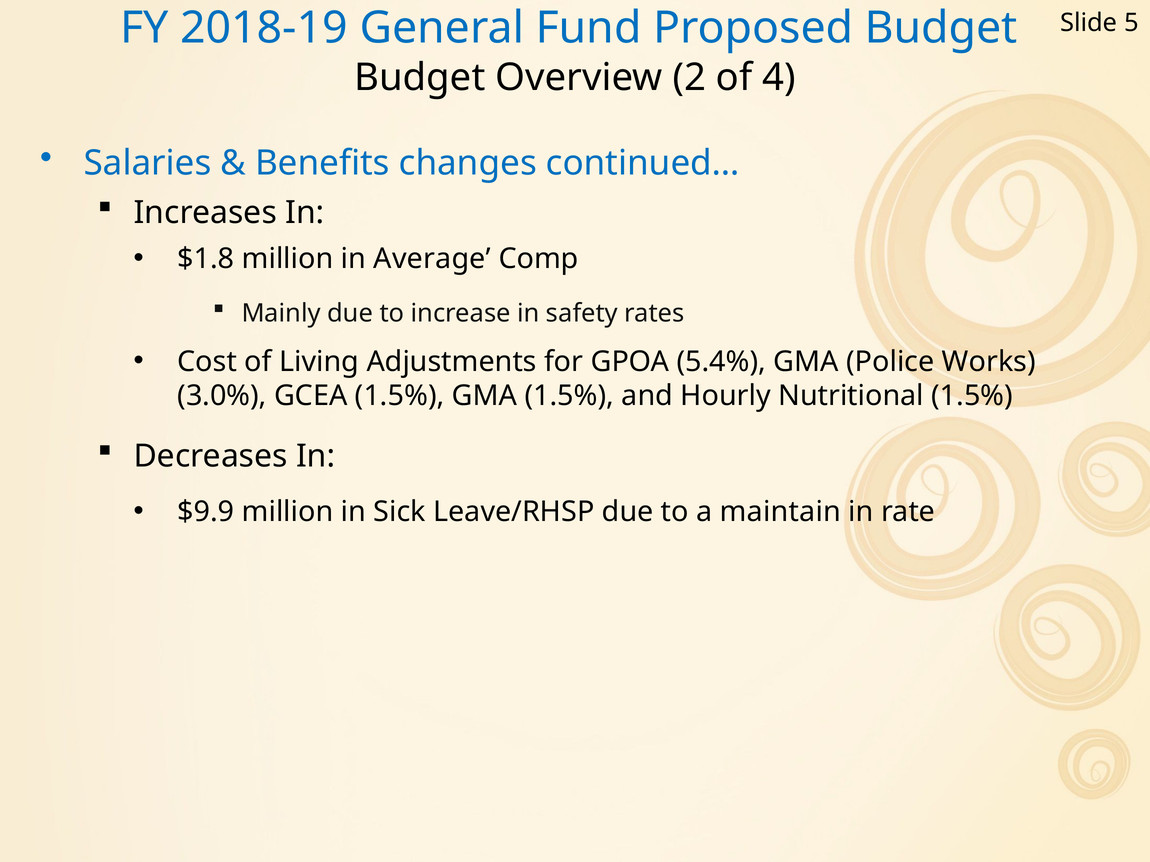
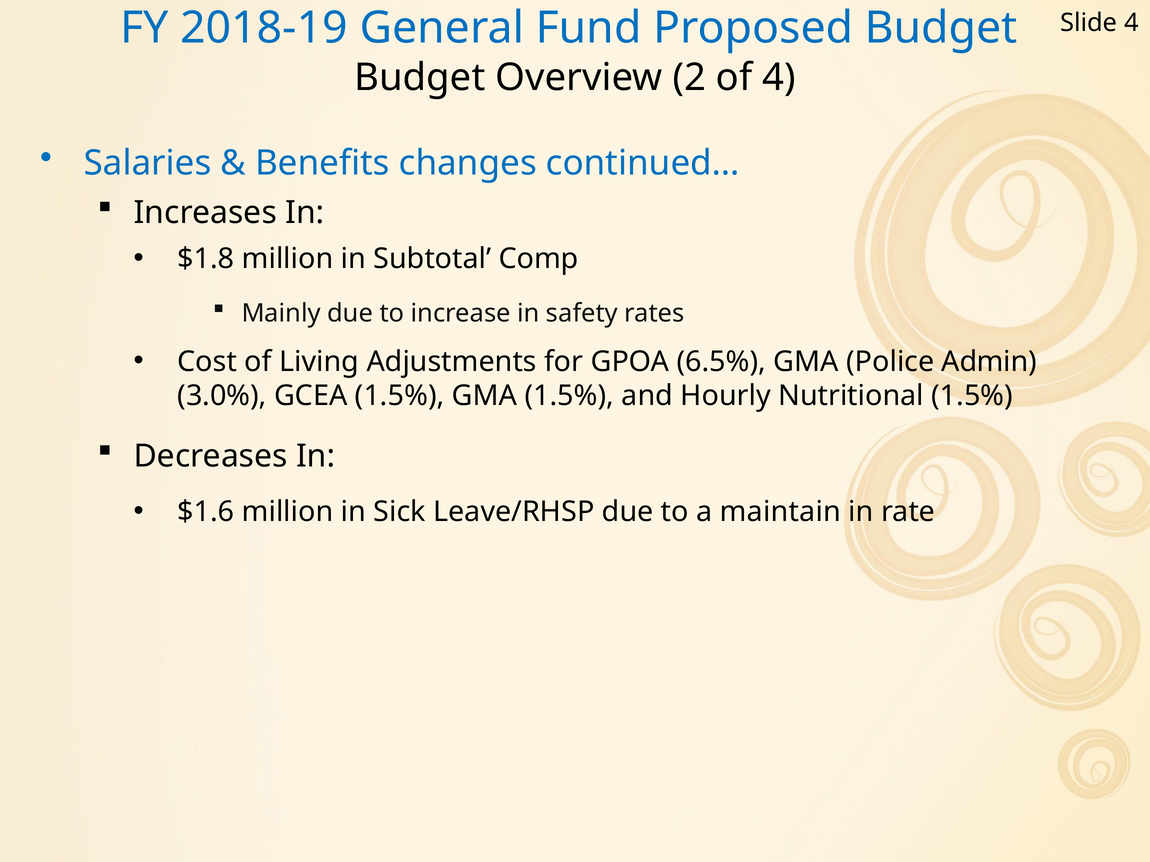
Slide 5: 5 -> 4
Average: Average -> Subtotal
5.4%: 5.4% -> 6.5%
Works: Works -> Admin
$9.9: $9.9 -> $1.6
